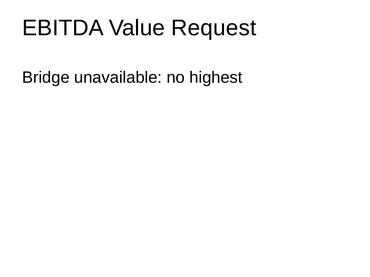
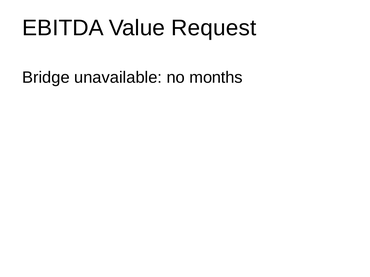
highest: highest -> months
